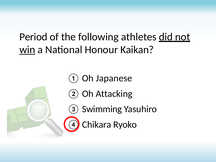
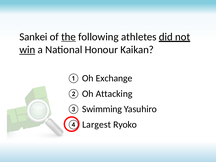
Period: Period -> Sankei
the underline: none -> present
Japanese: Japanese -> Exchange
Chikara: Chikara -> Largest
